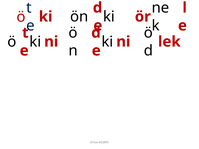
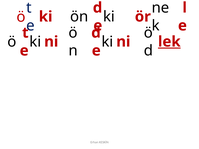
lek underline: none -> present
